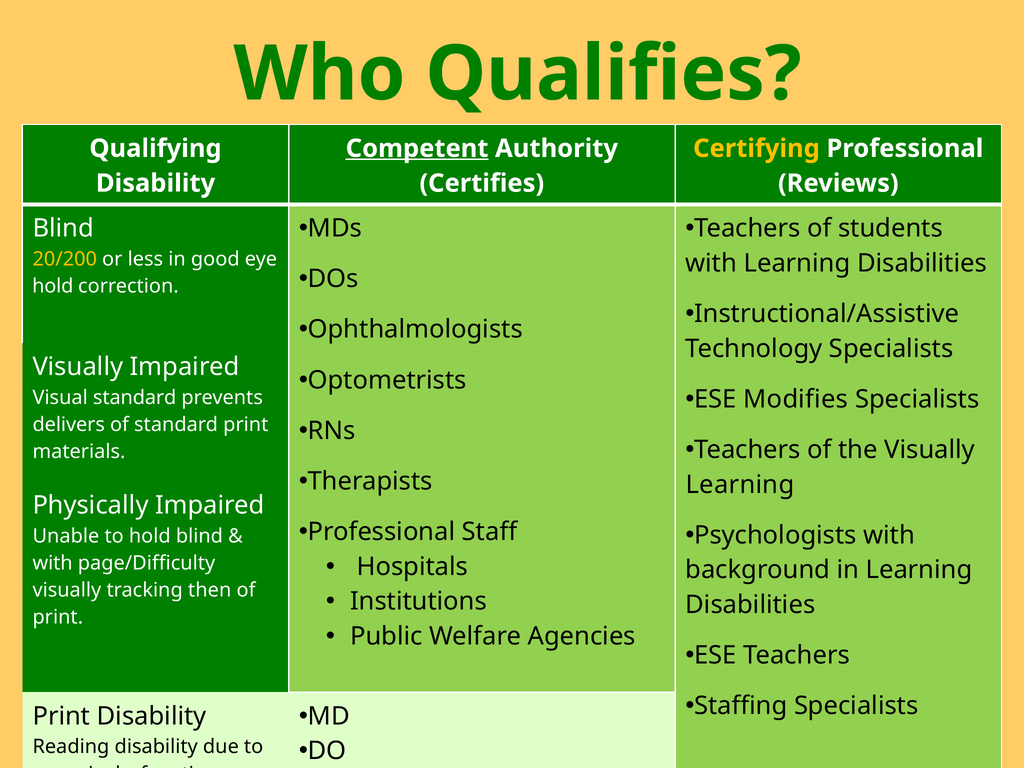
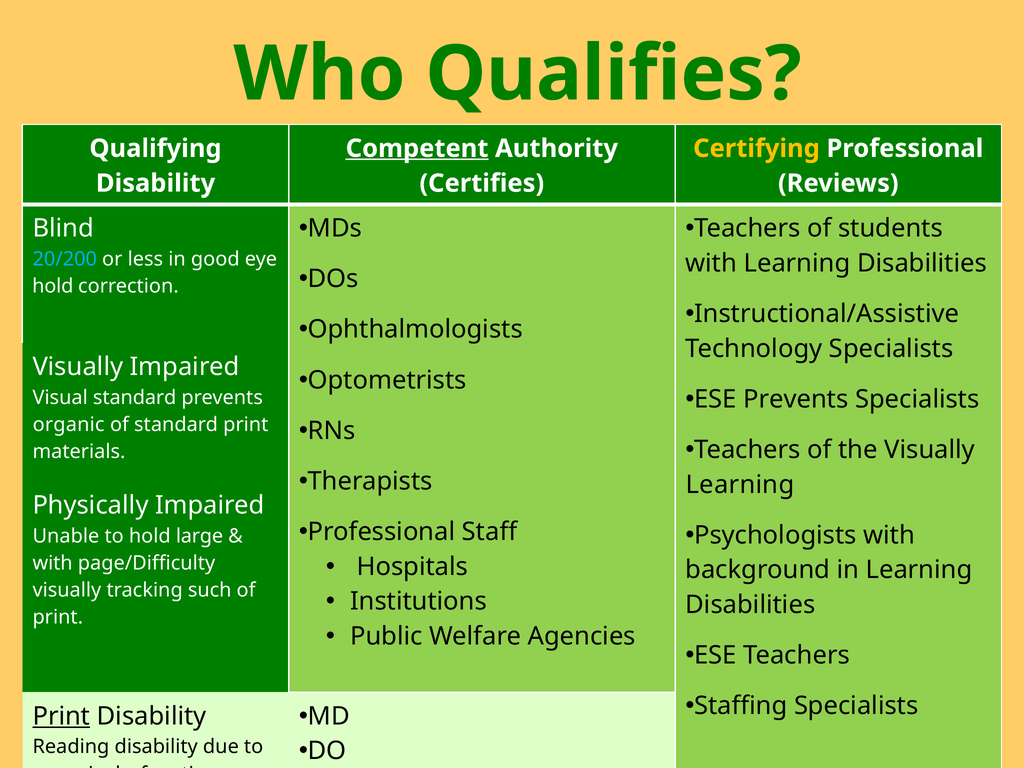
20/200 colour: yellow -> light blue
ESE Modifies: Modifies -> Prevents
delivers at (69, 425): delivers -> organic
hold blind: blind -> large
then: then -> such
Print at (61, 716) underline: none -> present
